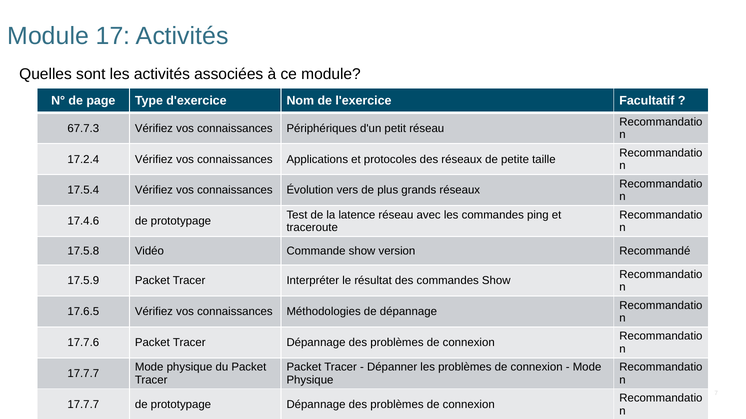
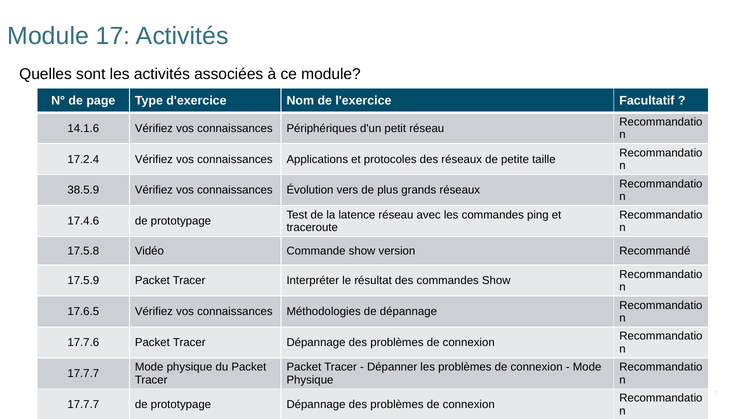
67.7.3: 67.7.3 -> 14.1.6
17.5.4: 17.5.4 -> 38.5.9
